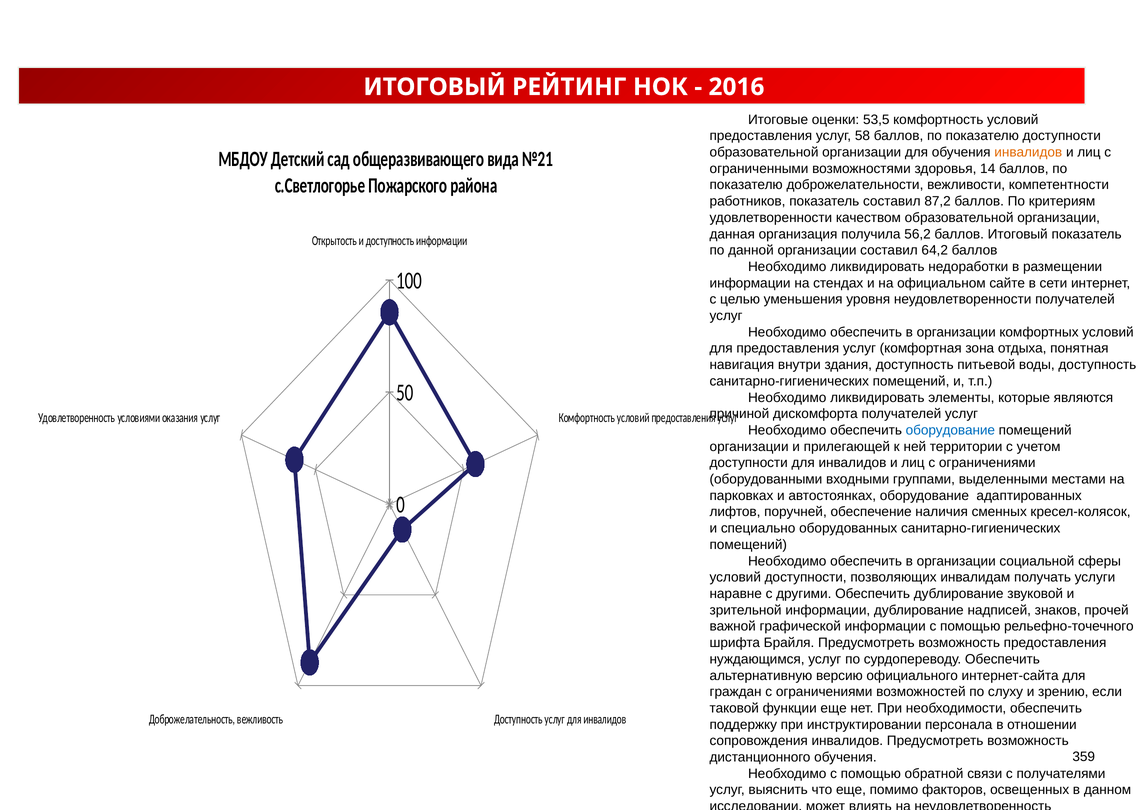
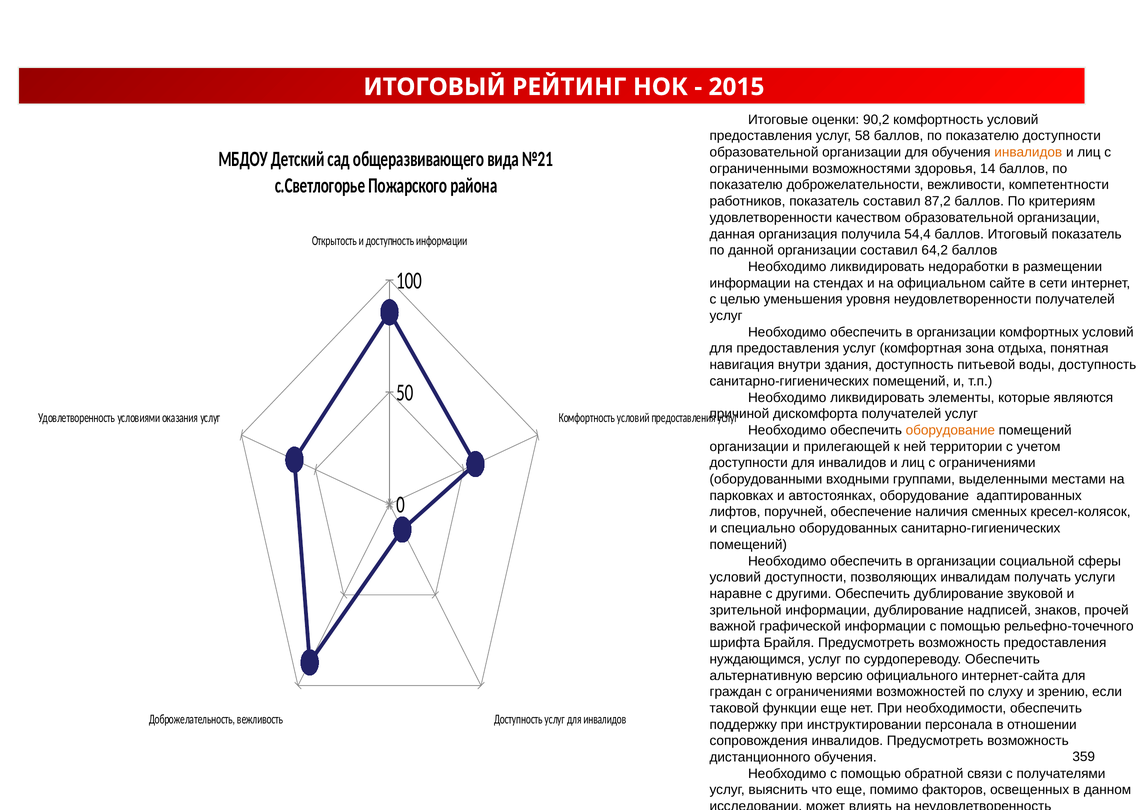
2016: 2016 -> 2015
53,5: 53,5 -> 90,2
56,2: 56,2 -> 54,4
оборудование at (950, 430) colour: blue -> orange
